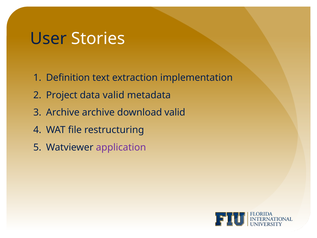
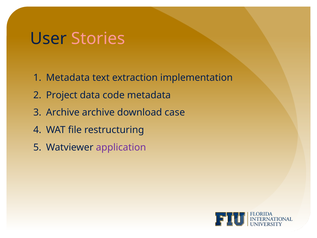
Stories colour: white -> pink
Definition at (68, 78): Definition -> Metadata
data valid: valid -> code
download valid: valid -> case
